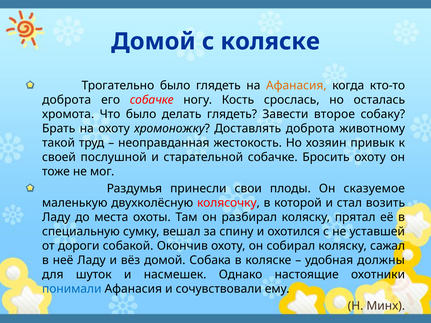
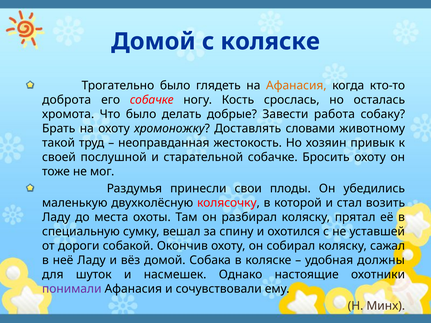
делать глядеть: глядеть -> добрые
второе: второе -> работа
Доставлять доброта: доброта -> словами
сказуемое: сказуемое -> убедились
понимали colour: blue -> purple
